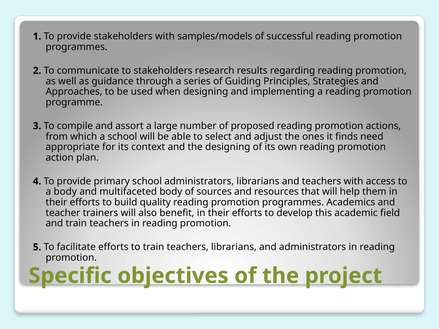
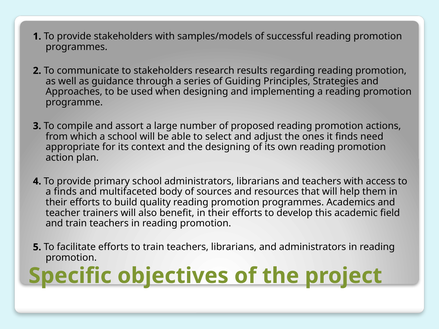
a body: body -> finds
